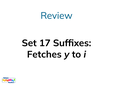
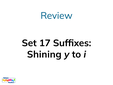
Fetches: Fetches -> Shining
